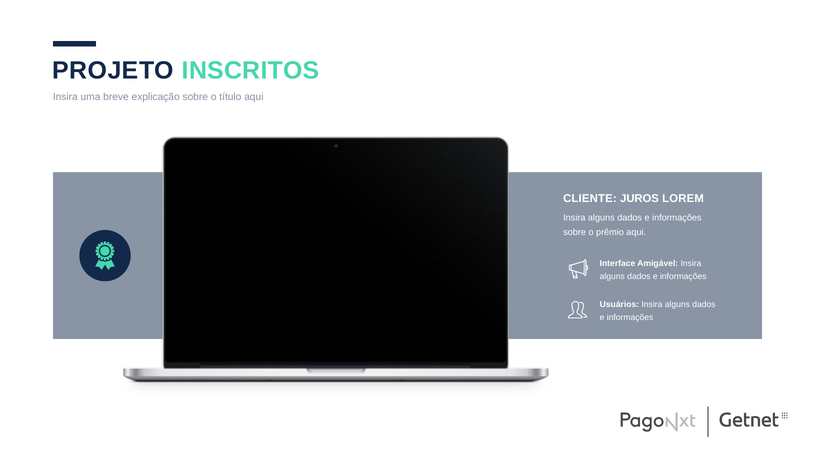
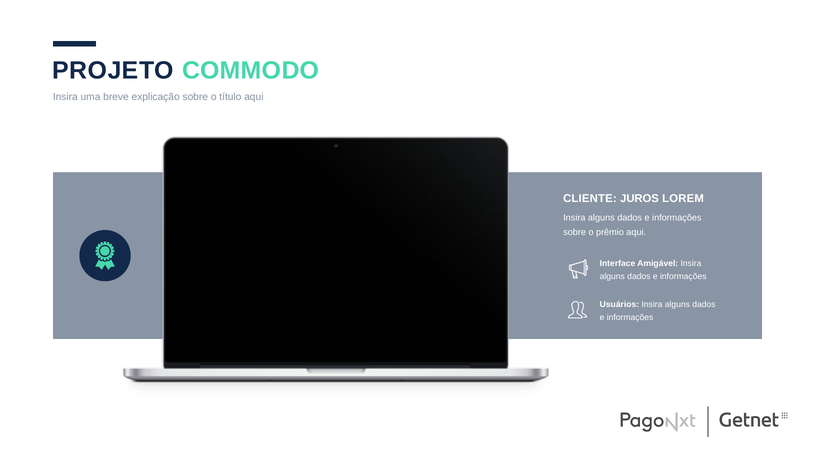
INSCRITOS: INSCRITOS -> COMMODO
